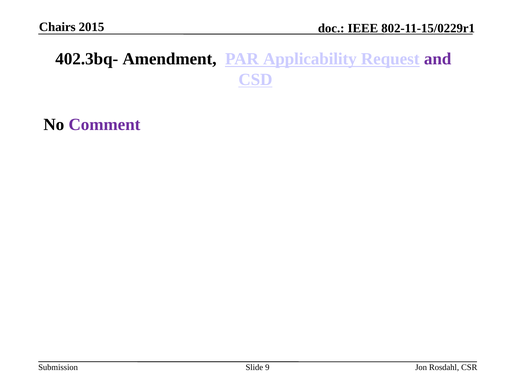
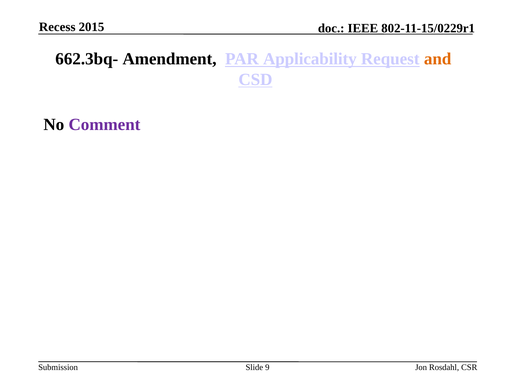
Chairs: Chairs -> Recess
402.3bq-: 402.3bq- -> 662.3bq-
and colour: purple -> orange
